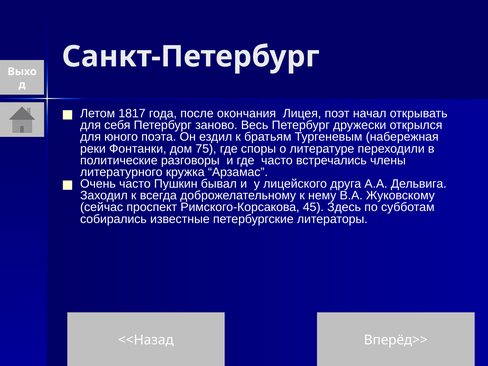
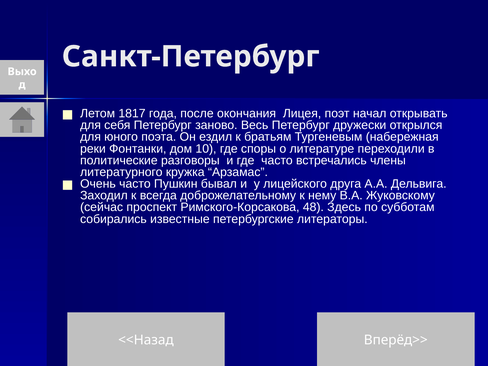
75: 75 -> 10
45: 45 -> 48
